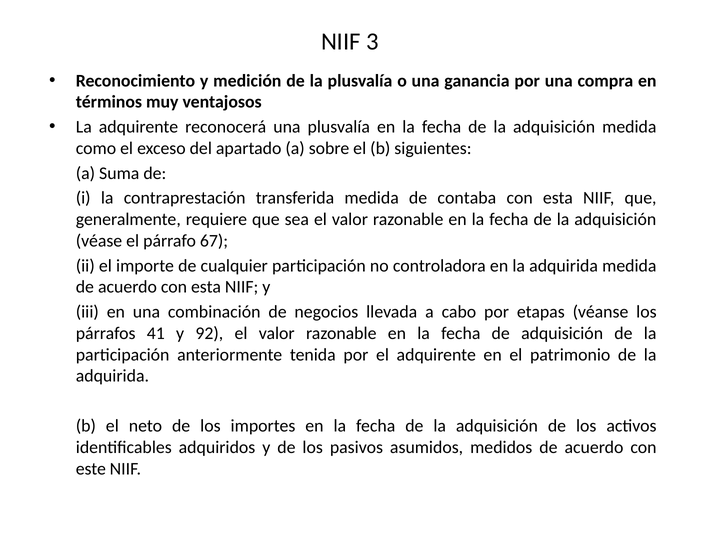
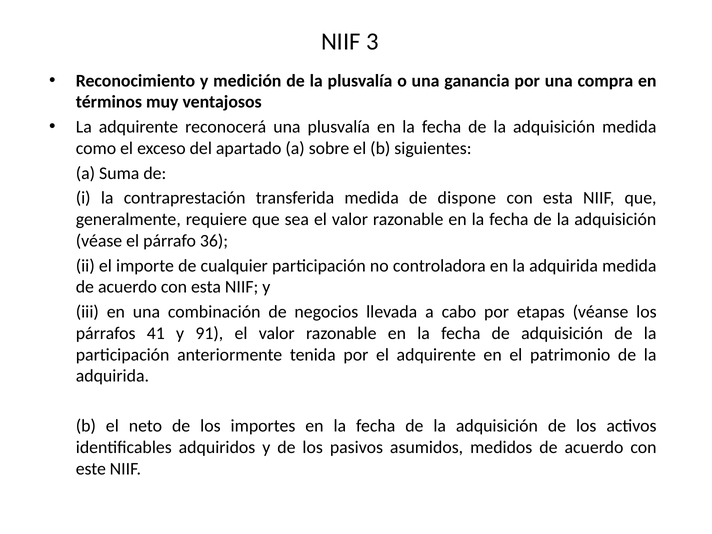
contaba: contaba -> dispone
67: 67 -> 36
92: 92 -> 91
